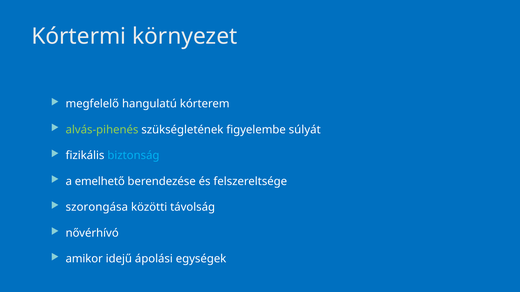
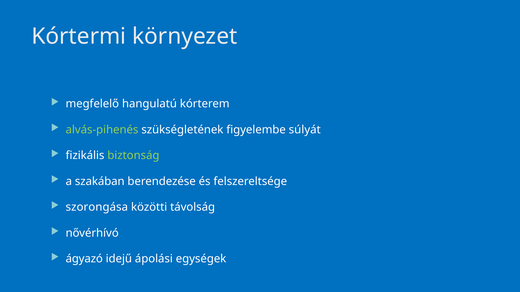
biztonság colour: light blue -> light green
emelhető: emelhető -> szakában
amikor: amikor -> ágyazó
